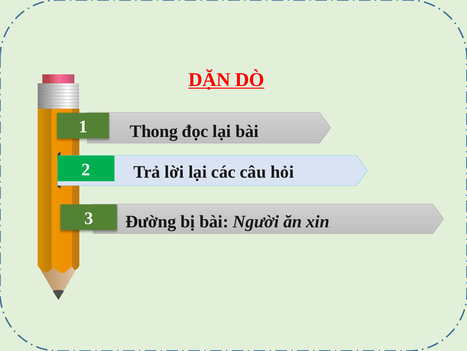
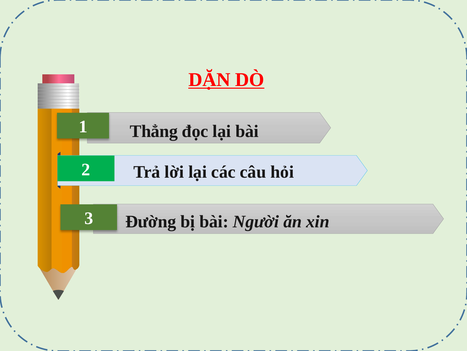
Thong: Thong -> Thẳng
